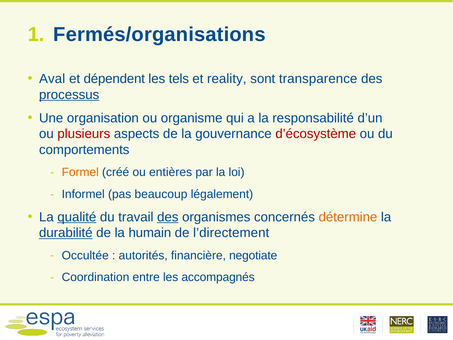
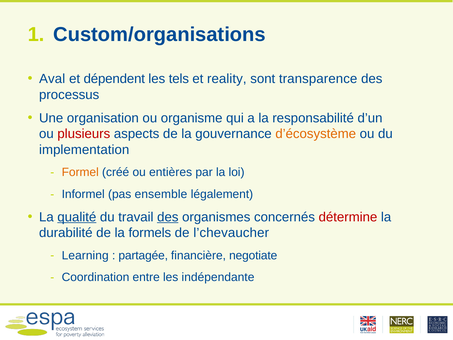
Fermés/organisations: Fermés/organisations -> Custom/organisations
processus underline: present -> none
d’écosystème colour: red -> orange
comportements: comportements -> implementation
beaucoup: beaucoup -> ensemble
détermine colour: orange -> red
durabilité underline: present -> none
humain: humain -> formels
l’directement: l’directement -> l’chevaucher
Occultée: Occultée -> Learning
autorités: autorités -> partagée
accompagnés: accompagnés -> indépendante
